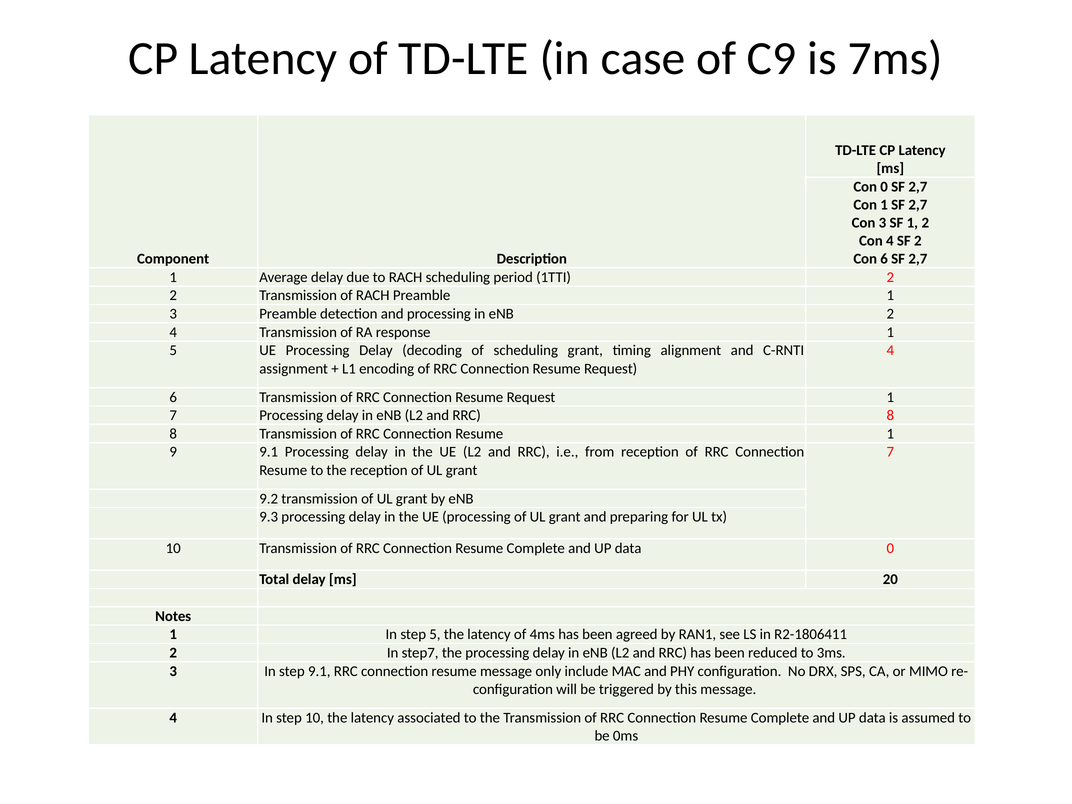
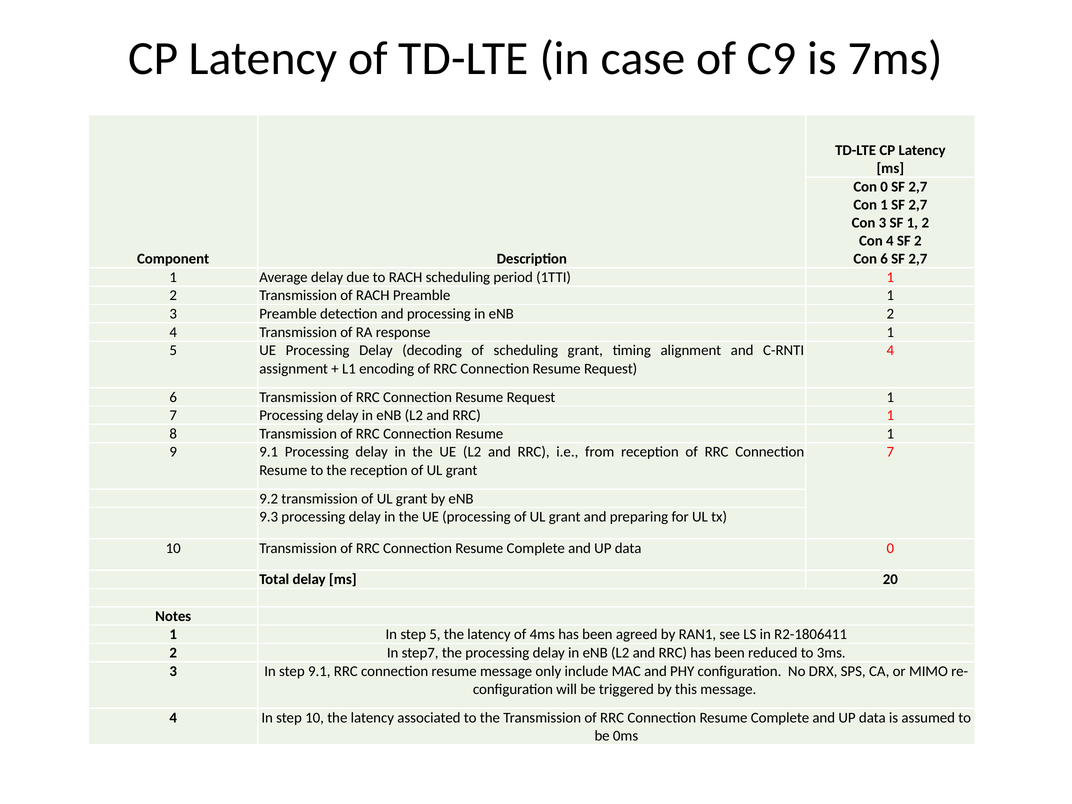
1TTI 2: 2 -> 1
RRC 8: 8 -> 1
